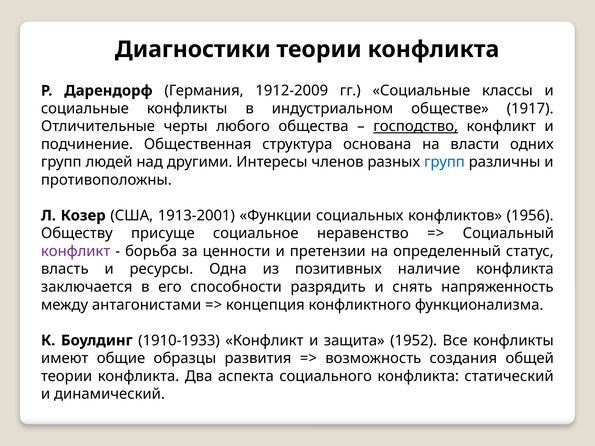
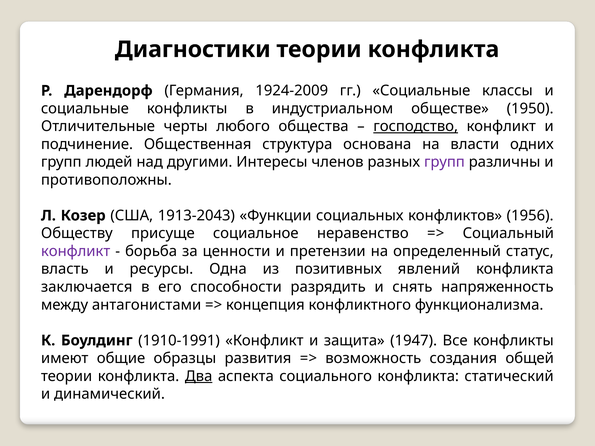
1912-2009: 1912-2009 -> 1924-2009
1917: 1917 -> 1950
групп at (444, 162) colour: blue -> purple
1913-2001: 1913-2001 -> 1913-2043
наличие: наличие -> явлений
1910-1933: 1910-1933 -> 1910-1991
1952: 1952 -> 1947
Два underline: none -> present
